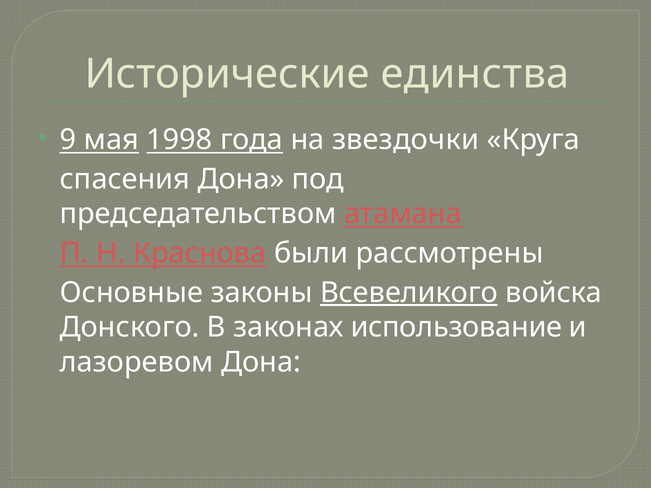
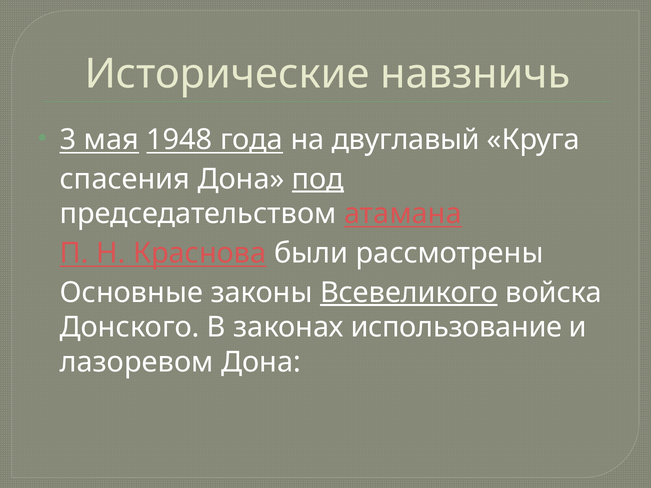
единства: единства -> навзничь
9: 9 -> 3
1998: 1998 -> 1948
звездочки: звездочки -> двуглавый
под underline: none -> present
